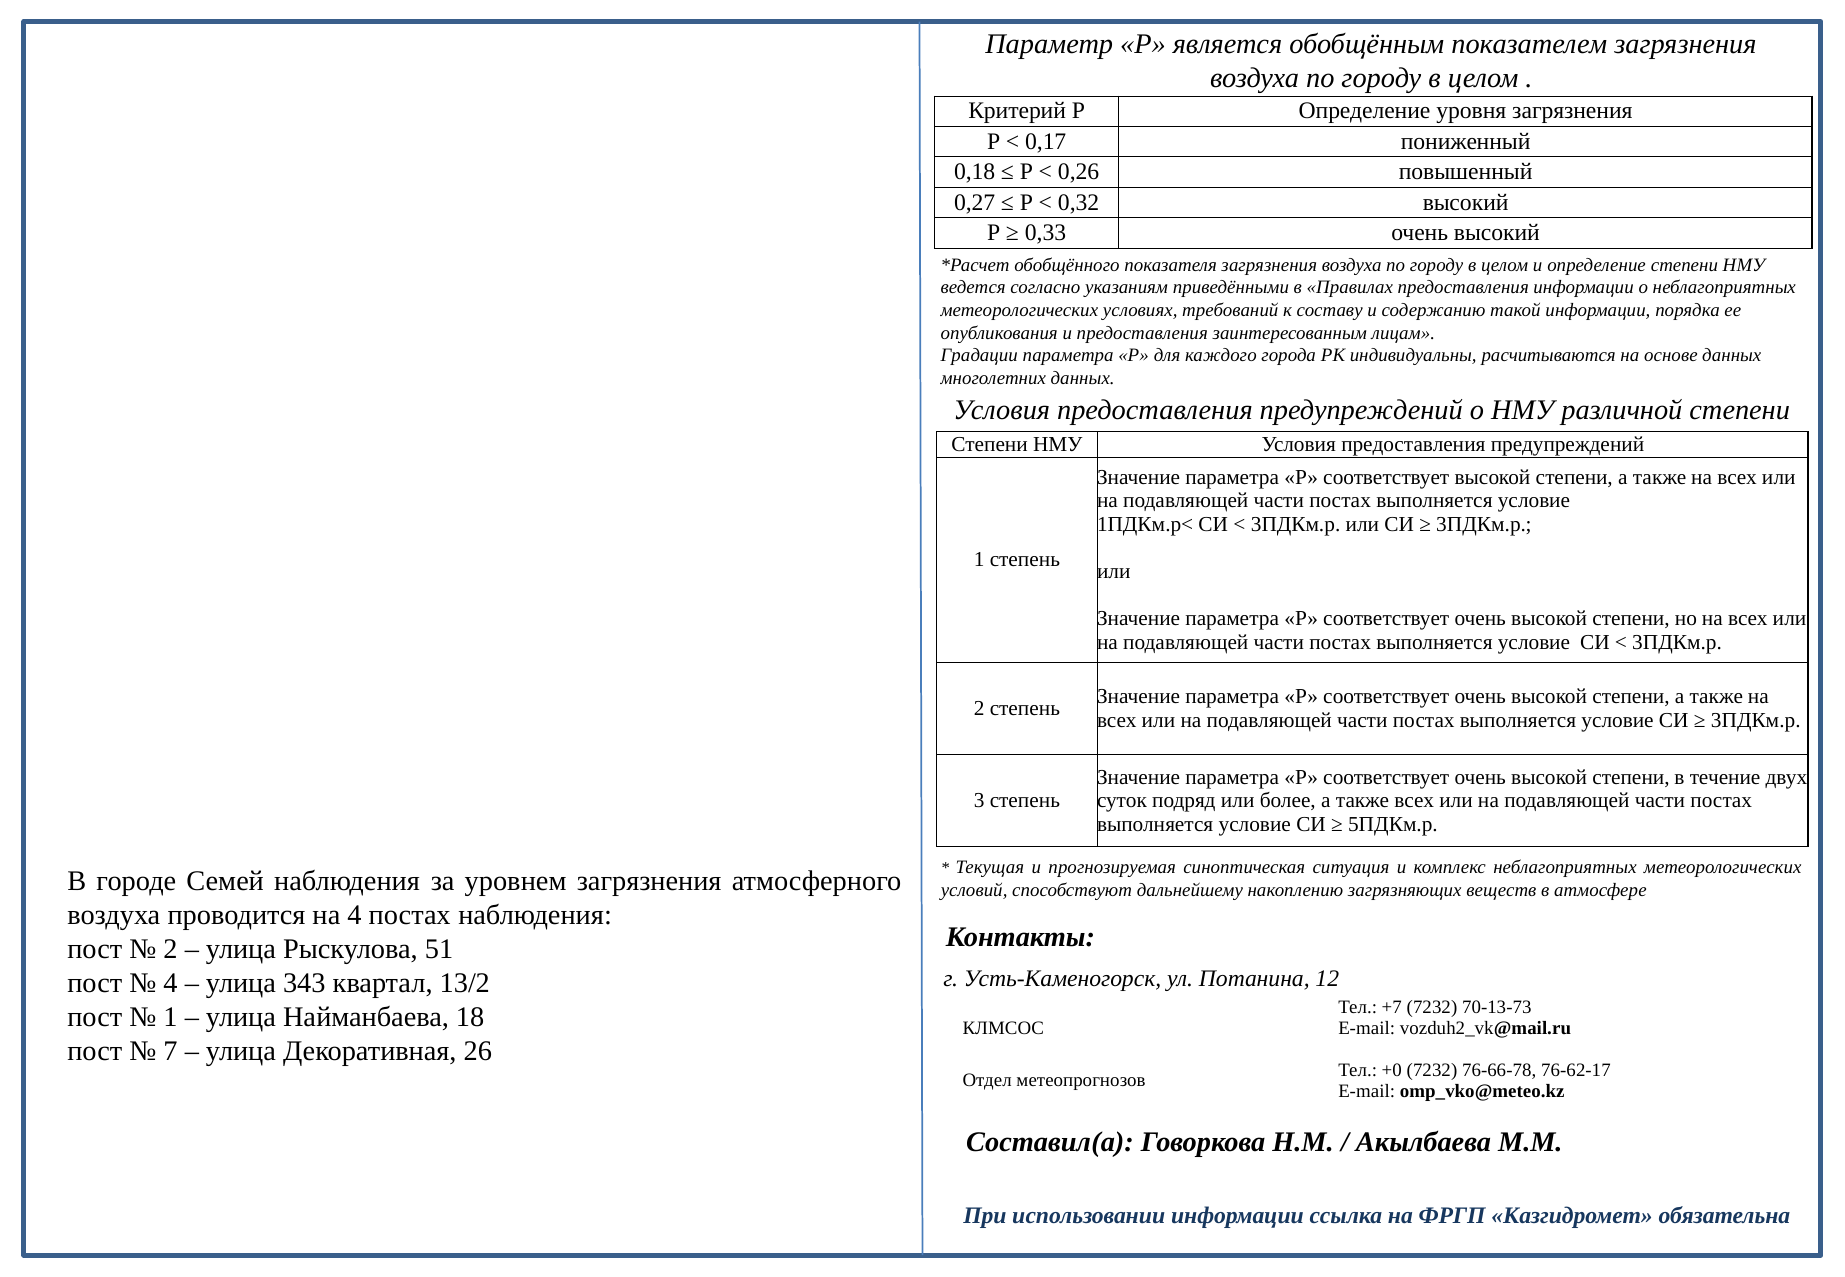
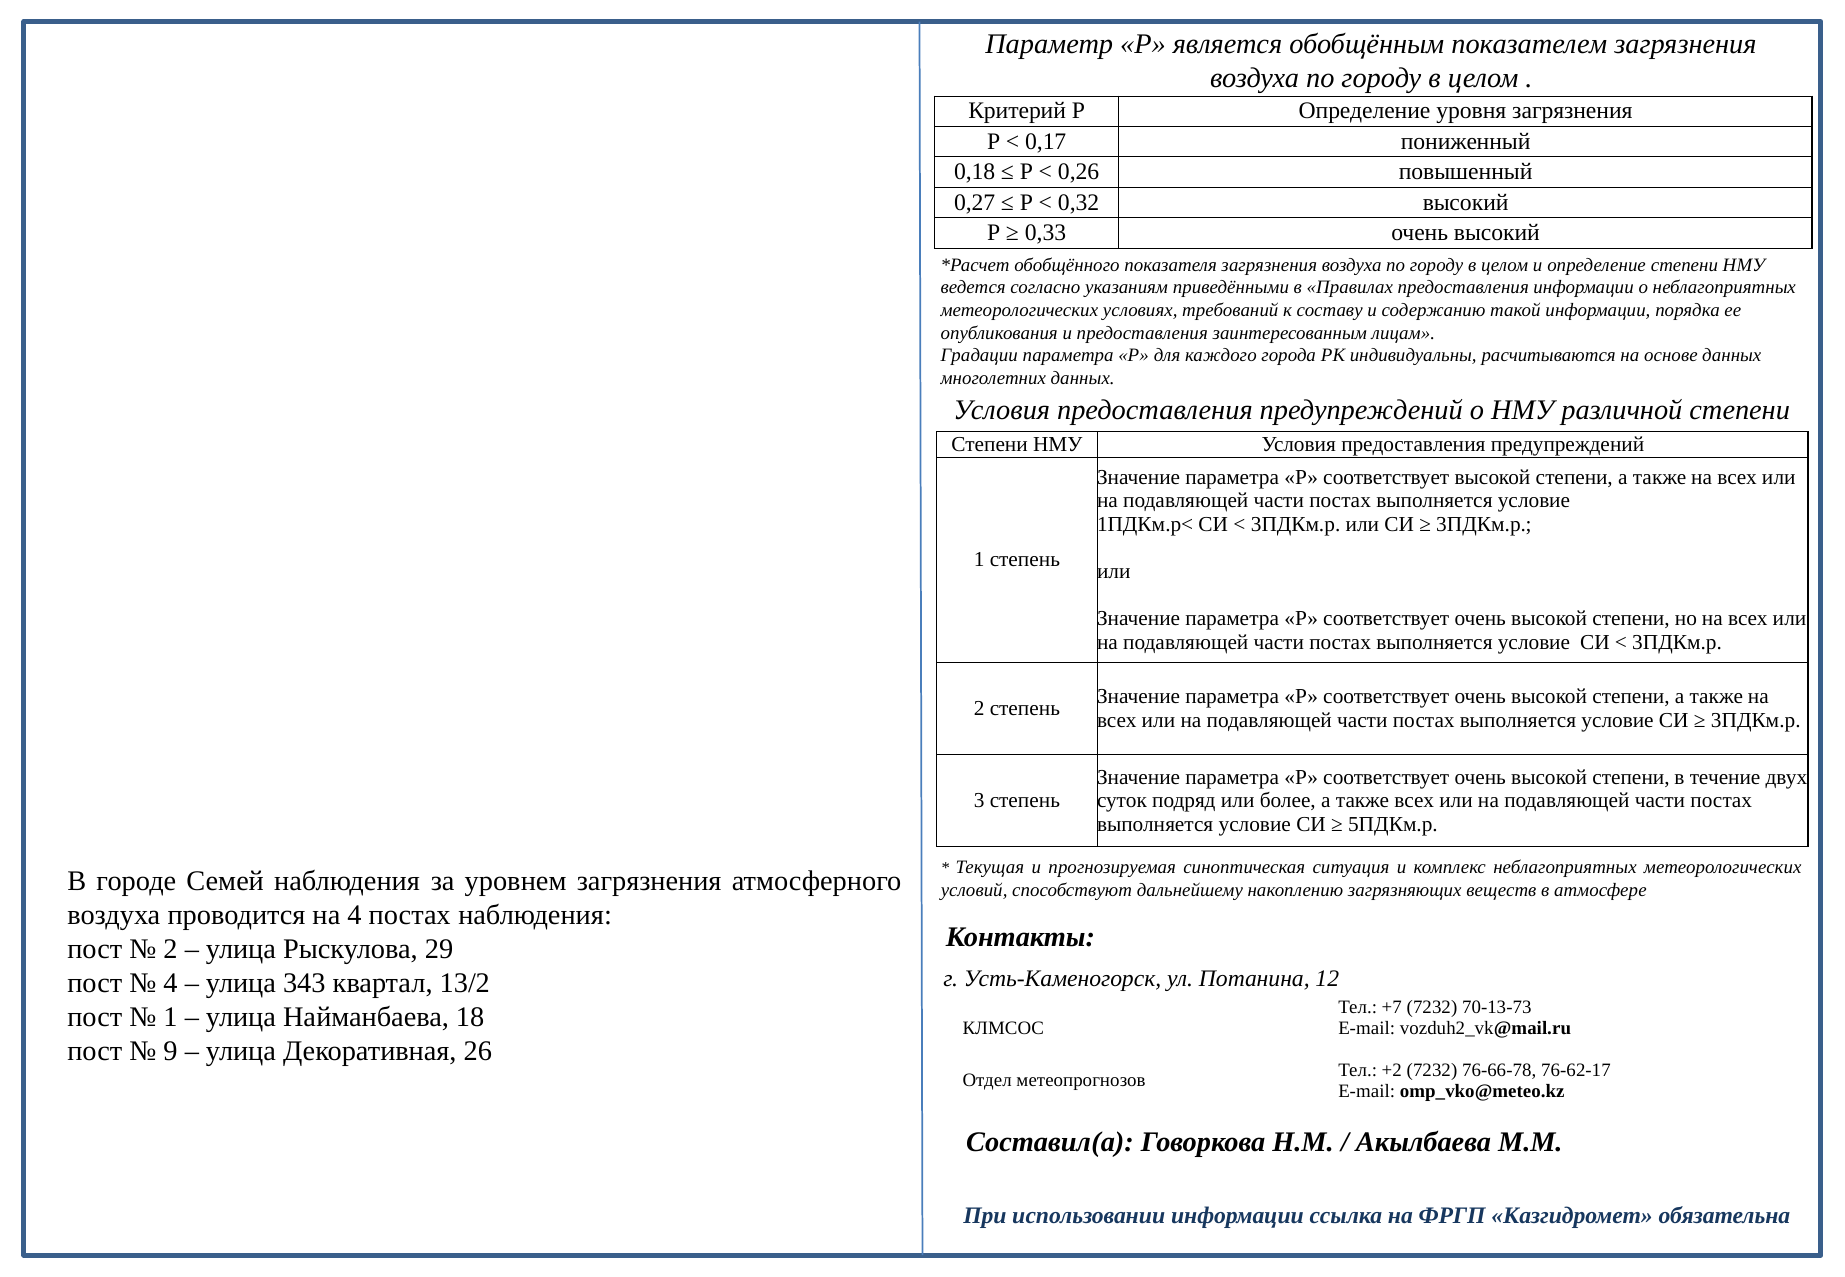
51: 51 -> 29
7: 7 -> 9
+0: +0 -> +2
